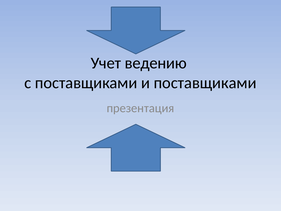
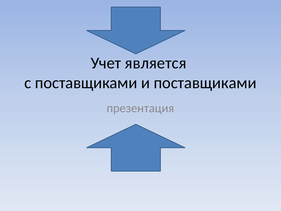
ведению: ведению -> является
